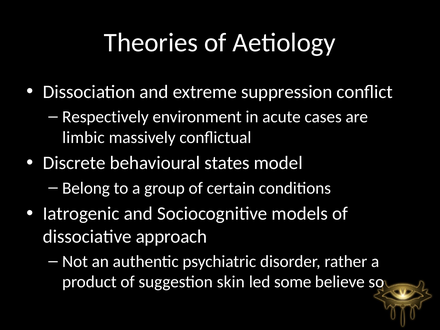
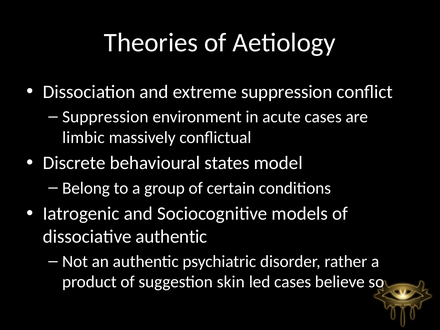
Respectively at (105, 117): Respectively -> Suppression
dissociative approach: approach -> authentic
led some: some -> cases
